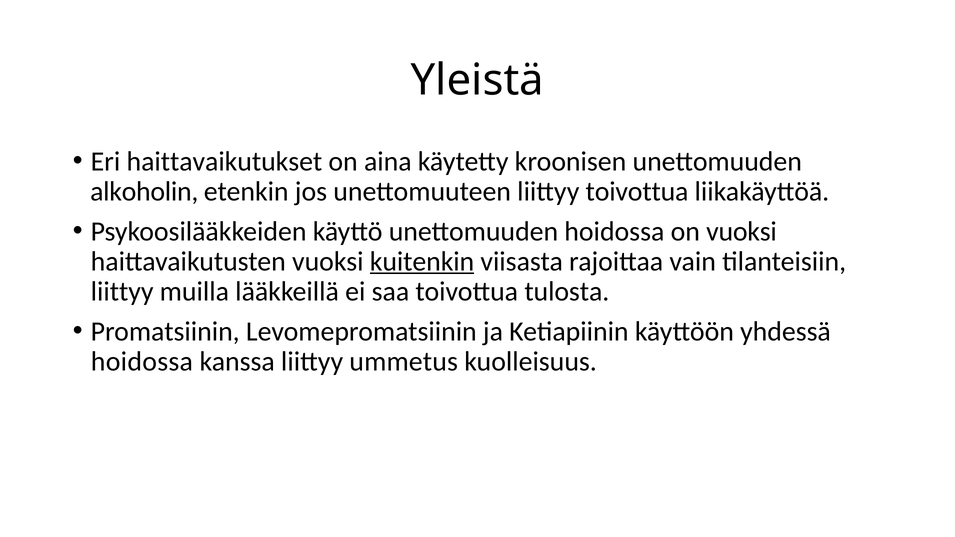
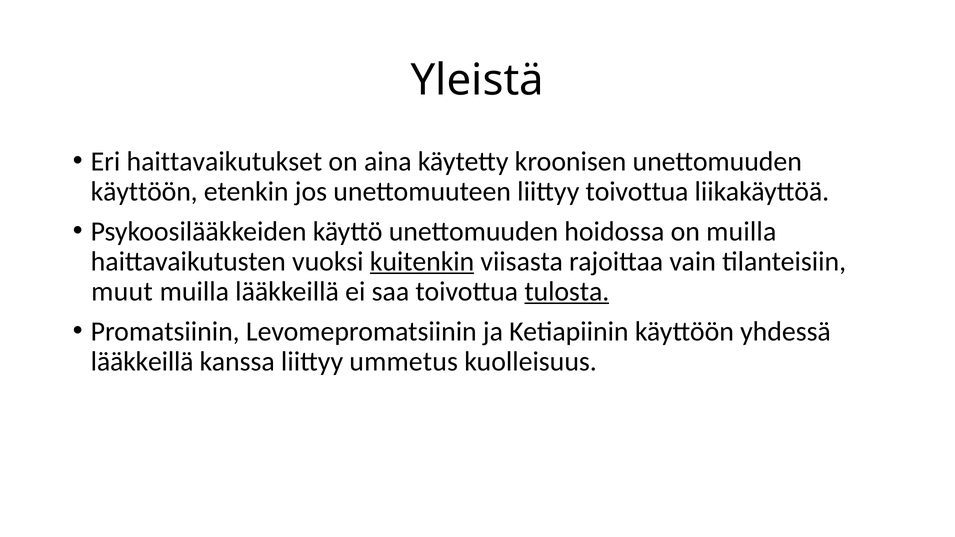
alkoholin at (144, 191): alkoholin -> käyttöön
on vuoksi: vuoksi -> muilla
liittyy at (122, 291): liittyy -> muut
tulosta underline: none -> present
hoidossa at (142, 362): hoidossa -> lääkkeillä
